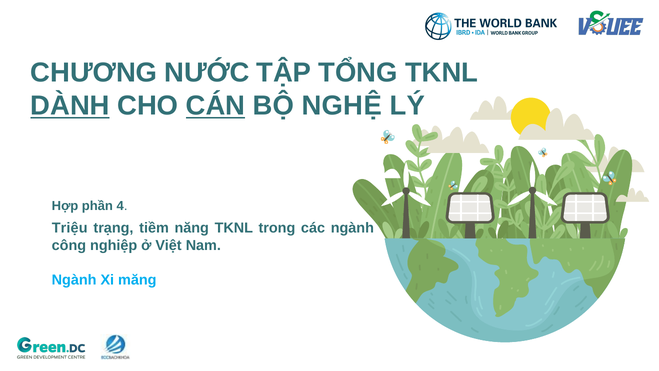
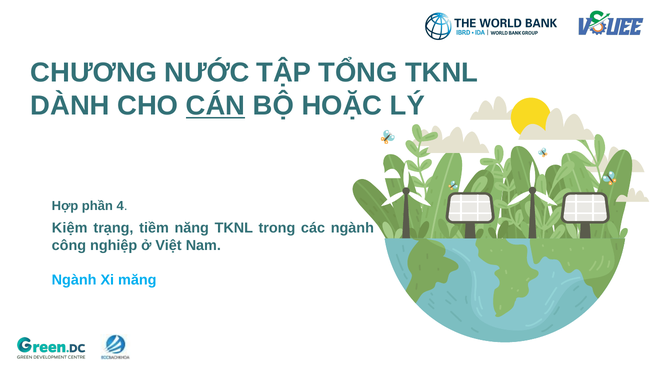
DÀNH underline: present -> none
NGHỆ: NGHỆ -> HOẶC
Triệu: Triệu -> Kiệm
